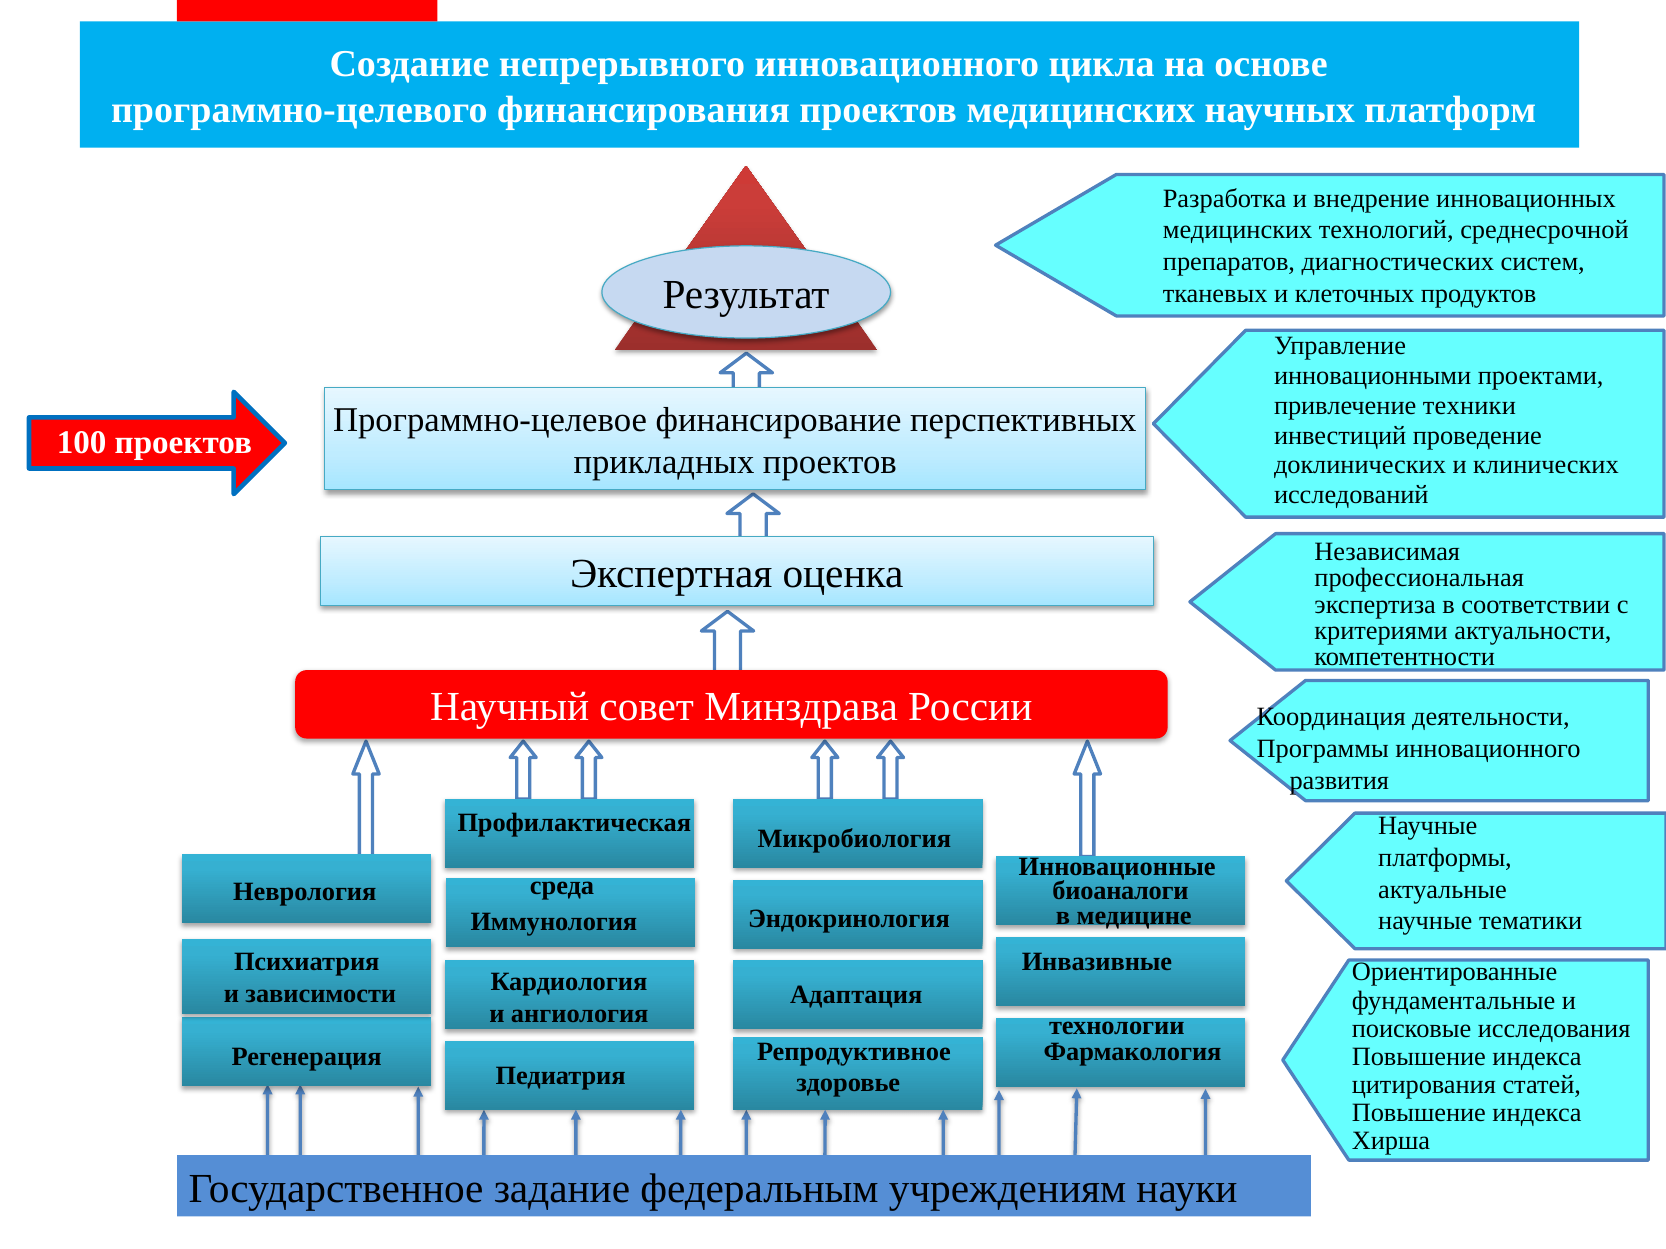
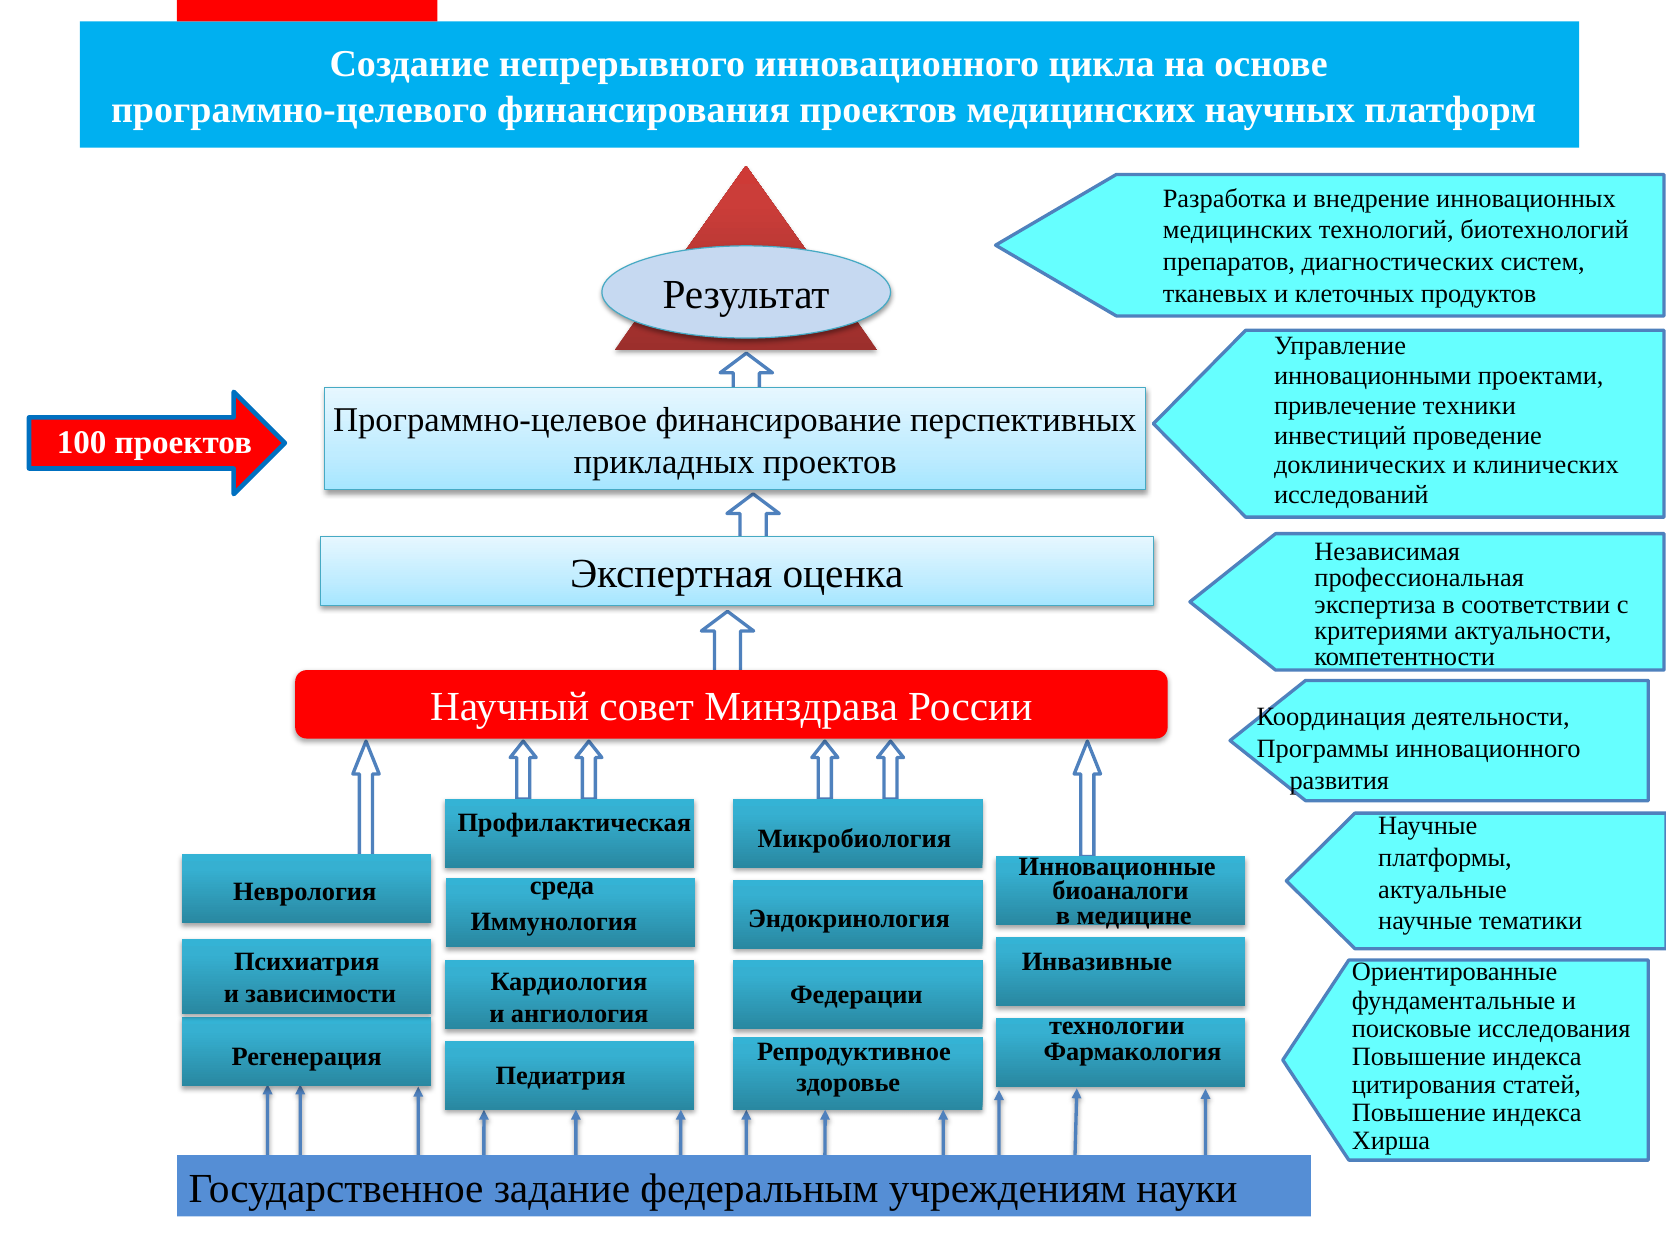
среднесрочной: среднесрочной -> биотехнологий
Адаптация: Адаптация -> Федерации
